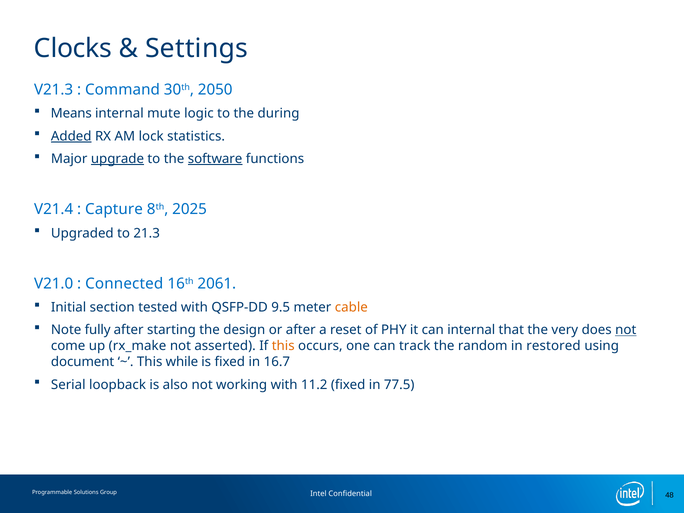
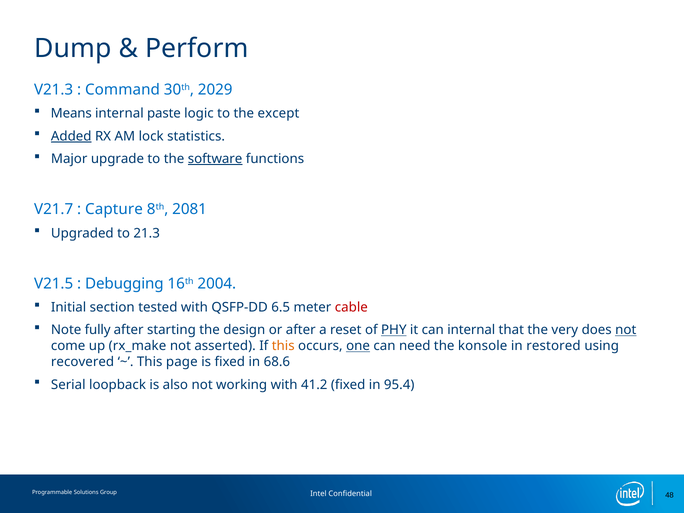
Clocks: Clocks -> Dump
Settings: Settings -> Perform
2050: 2050 -> 2029
mute: mute -> paste
during: during -> except
upgrade underline: present -> none
V21.4: V21.4 -> V21.7
2025: 2025 -> 2081
V21.0: V21.0 -> V21.5
Connected: Connected -> Debugging
2061: 2061 -> 2004
9.5: 9.5 -> 6.5
cable colour: orange -> red
PHY underline: none -> present
one underline: none -> present
track: track -> need
random: random -> konsole
document: document -> recovered
while: while -> page
16.7: 16.7 -> 68.6
11.2: 11.2 -> 41.2
77.5: 77.5 -> 95.4
